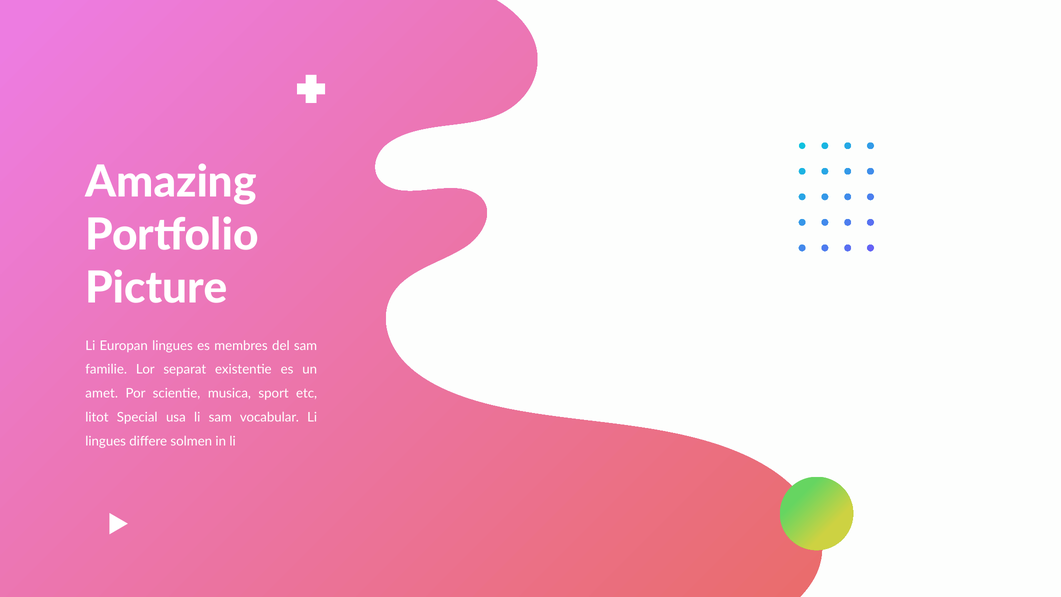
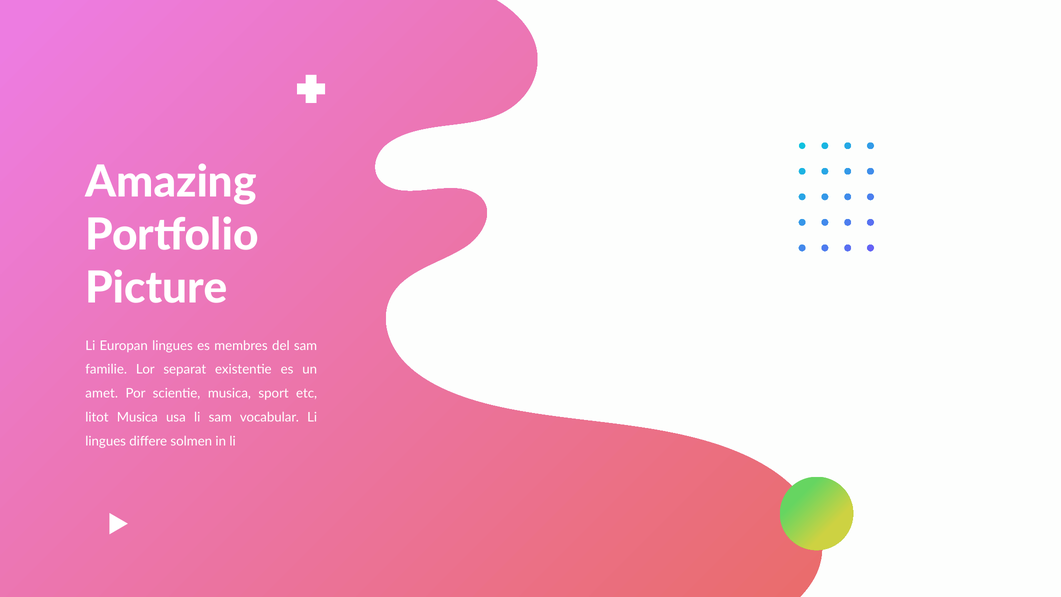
litot Special: Special -> Musica
